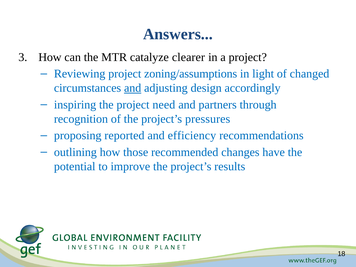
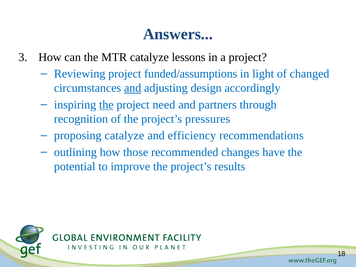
clearer: clearer -> lessons
zoning/assumptions: zoning/assumptions -> funded/assumptions
the at (106, 105) underline: none -> present
proposing reported: reported -> catalyze
